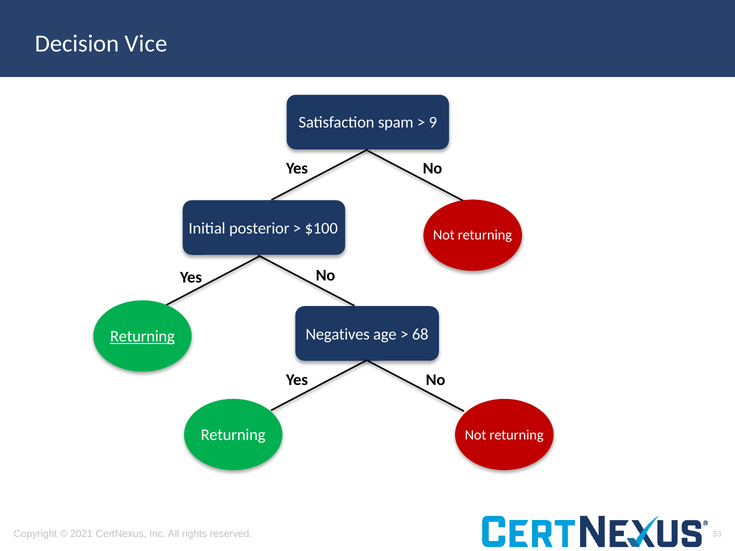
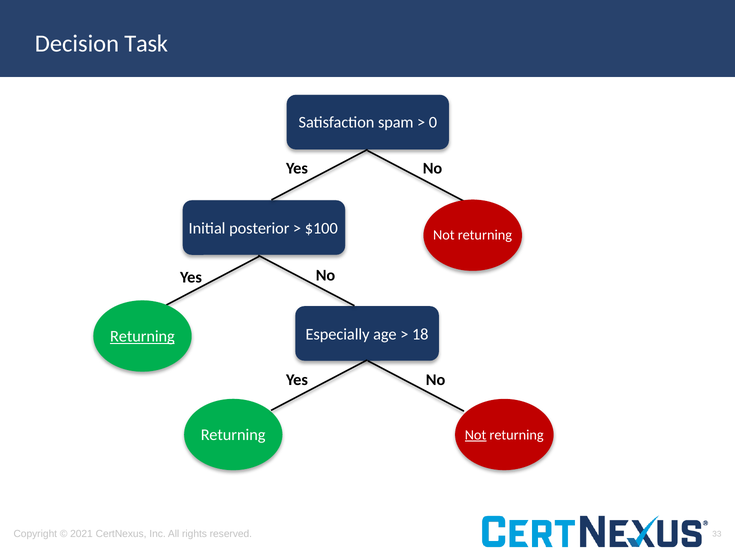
Vice: Vice -> Task
9: 9 -> 0
Negatives: Negatives -> Especially
68: 68 -> 18
Not at (476, 435) underline: none -> present
